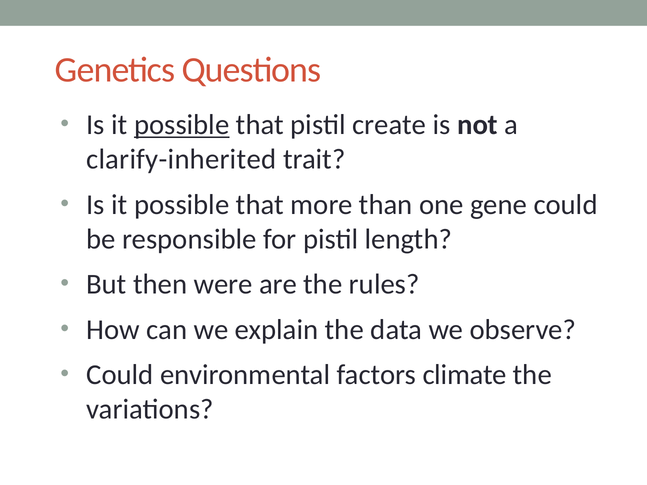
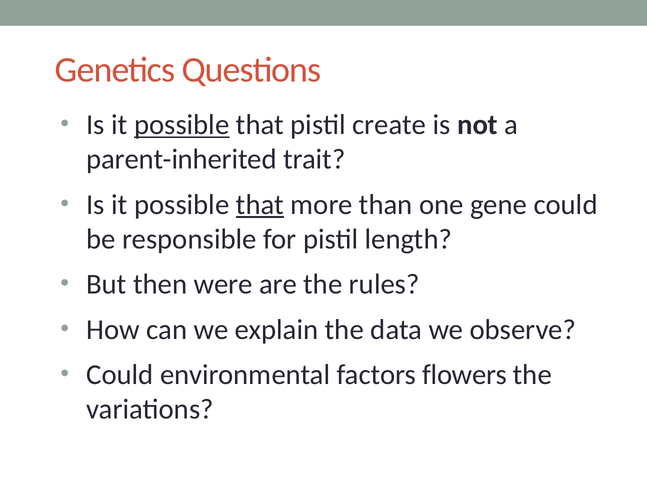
clarify-inherited: clarify-inherited -> parent-inherited
that at (260, 205) underline: none -> present
climate: climate -> flowers
